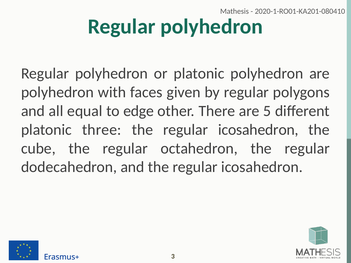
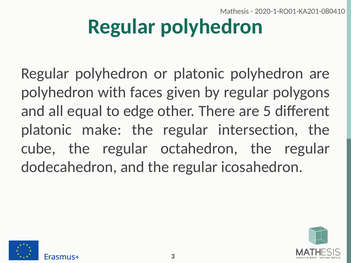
three: three -> make
icosahedron at (258, 130): icosahedron -> intersection
